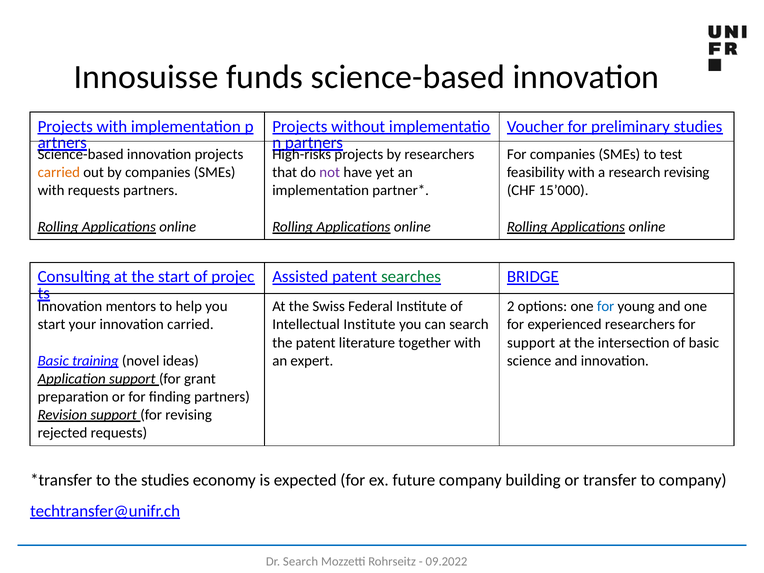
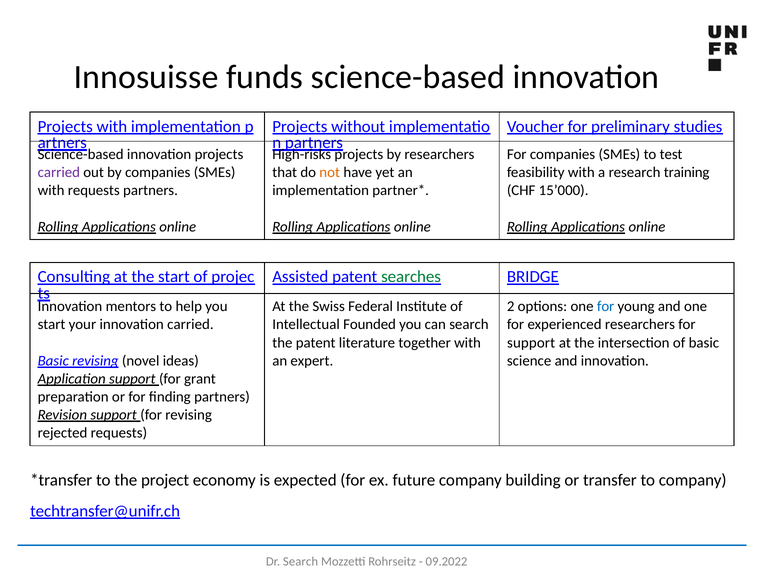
carried at (59, 172) colour: orange -> purple
not colour: purple -> orange
research revising: revising -> training
Intellectual Institute: Institute -> Founded
Basic training: training -> revising
the studies: studies -> project
